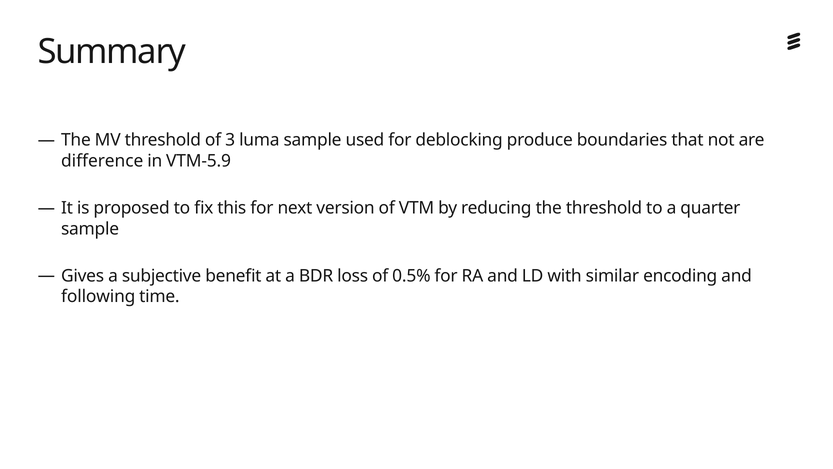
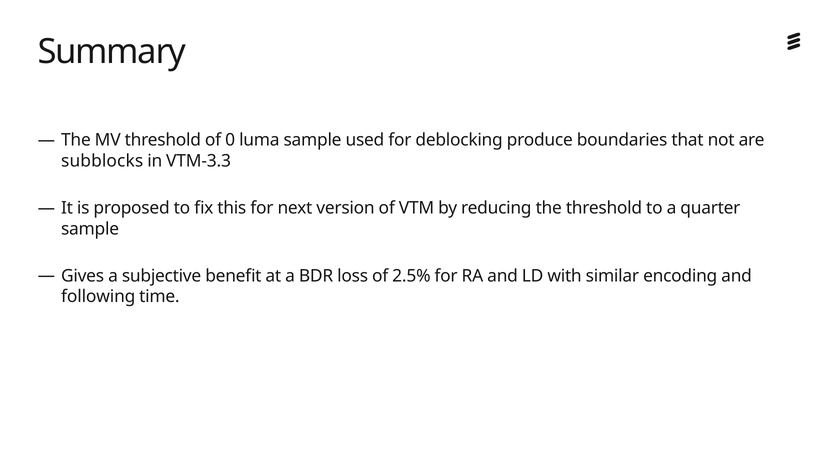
3: 3 -> 0
difference: difference -> subblocks
VTM-5.9: VTM-5.9 -> VTM-3.3
0.5%: 0.5% -> 2.5%
